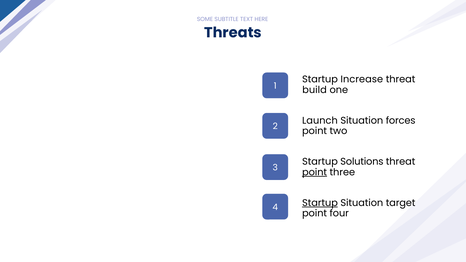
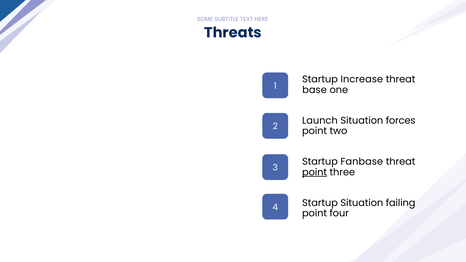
build: build -> base
Solutions: Solutions -> Fanbase
Startup at (320, 203) underline: present -> none
target: target -> failing
